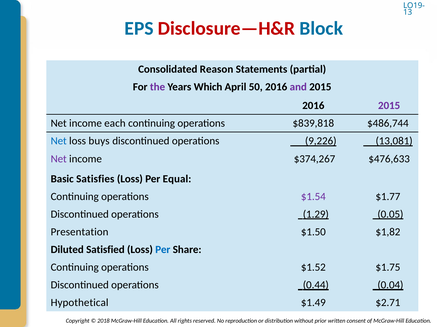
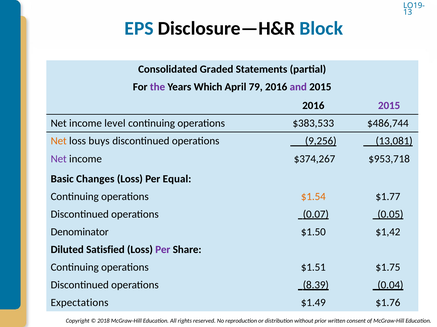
Disclosure—H&R colour: red -> black
Reason: Reason -> Graded
50: 50 -> 79
each: each -> level
$839,818: $839,818 -> $383,533
Net at (59, 141) colour: blue -> orange
9,226: 9,226 -> 9,256
$476,633: $476,633 -> $953,718
Satisfies: Satisfies -> Changes
$1.54 colour: purple -> orange
1.29: 1.29 -> 0.07
Presentation: Presentation -> Denominator
$1,82: $1,82 -> $1,42
Per at (163, 250) colour: blue -> purple
$1.52: $1.52 -> $1.51
0.44: 0.44 -> 8.39
Hypothetical: Hypothetical -> Expectations
$2.71: $2.71 -> $1.76
